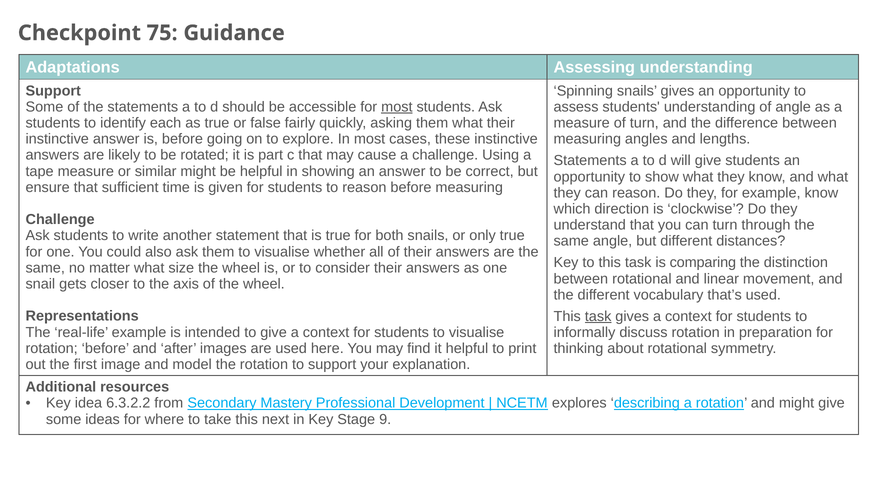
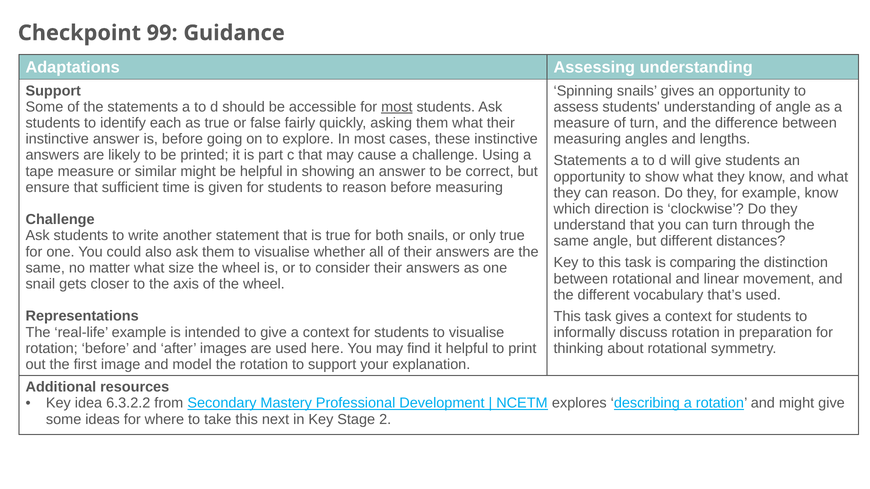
75: 75 -> 99
rotated: rotated -> printed
task at (598, 317) underline: present -> none
9: 9 -> 2
